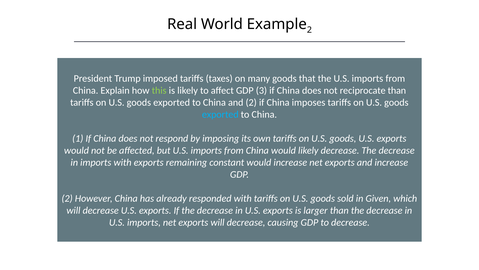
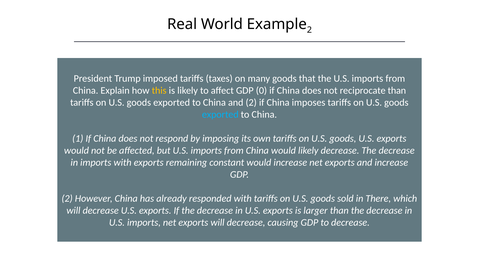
this colour: light green -> yellow
3: 3 -> 0
Given: Given -> There
